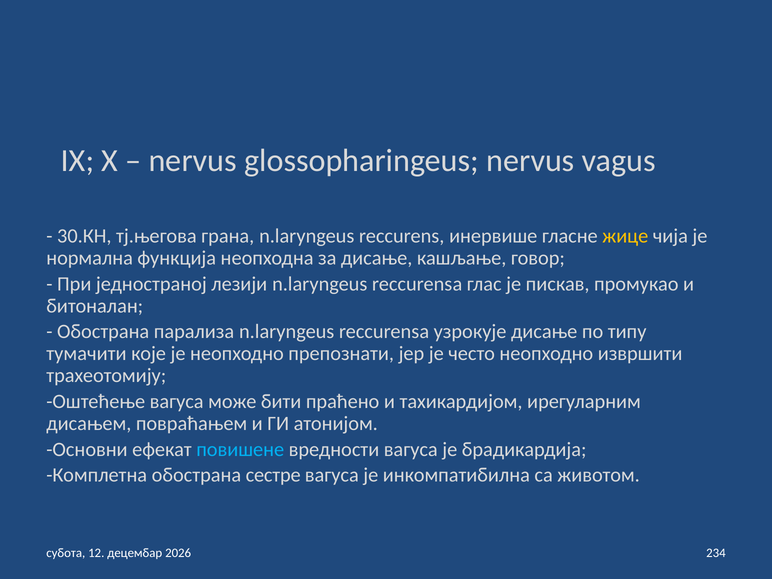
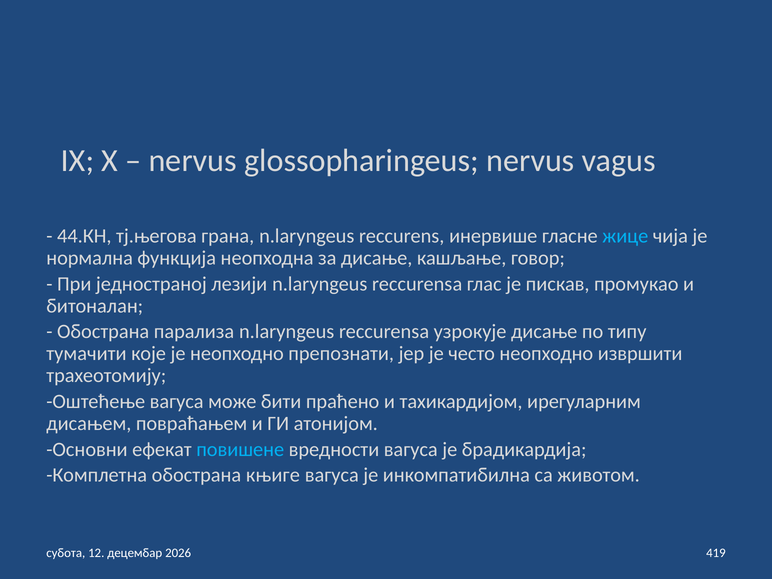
30.КН: 30.КН -> 44.КН
жице colour: yellow -> light blue
сестре: сестре -> књиге
234: 234 -> 419
